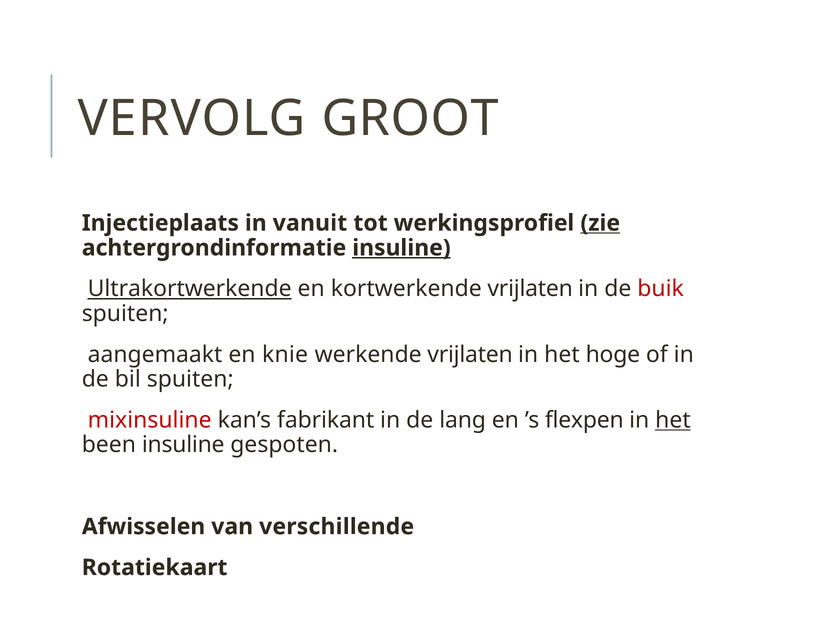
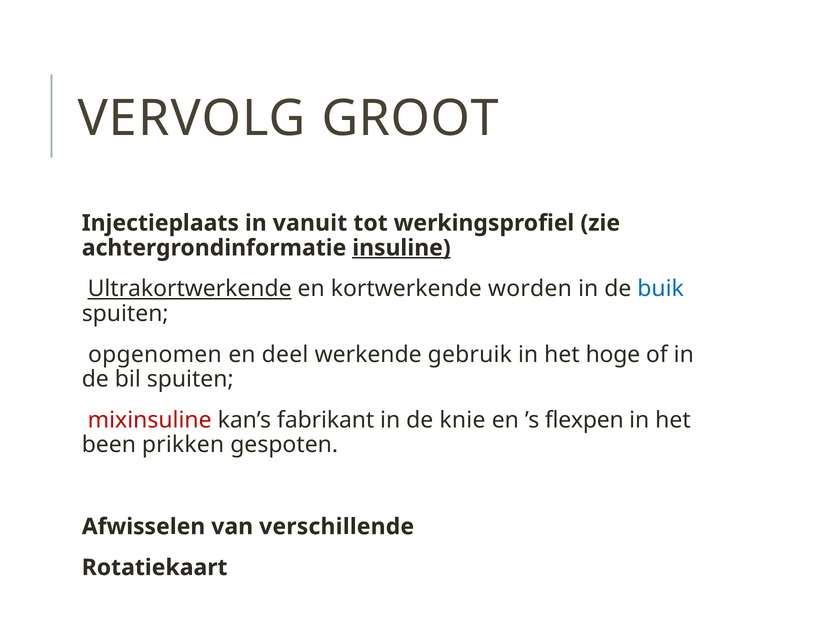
zie underline: present -> none
kortwerkende vrijlaten: vrijlaten -> worden
buik colour: red -> blue
aangemaakt: aangemaakt -> opgenomen
knie: knie -> deel
werkende vrijlaten: vrijlaten -> gebruik
lang: lang -> knie
het at (673, 420) underline: present -> none
been insuline: insuline -> prikken
